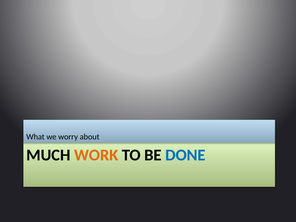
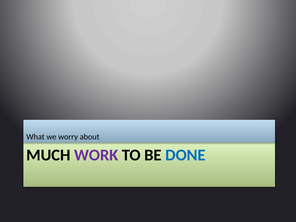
WORK colour: orange -> purple
